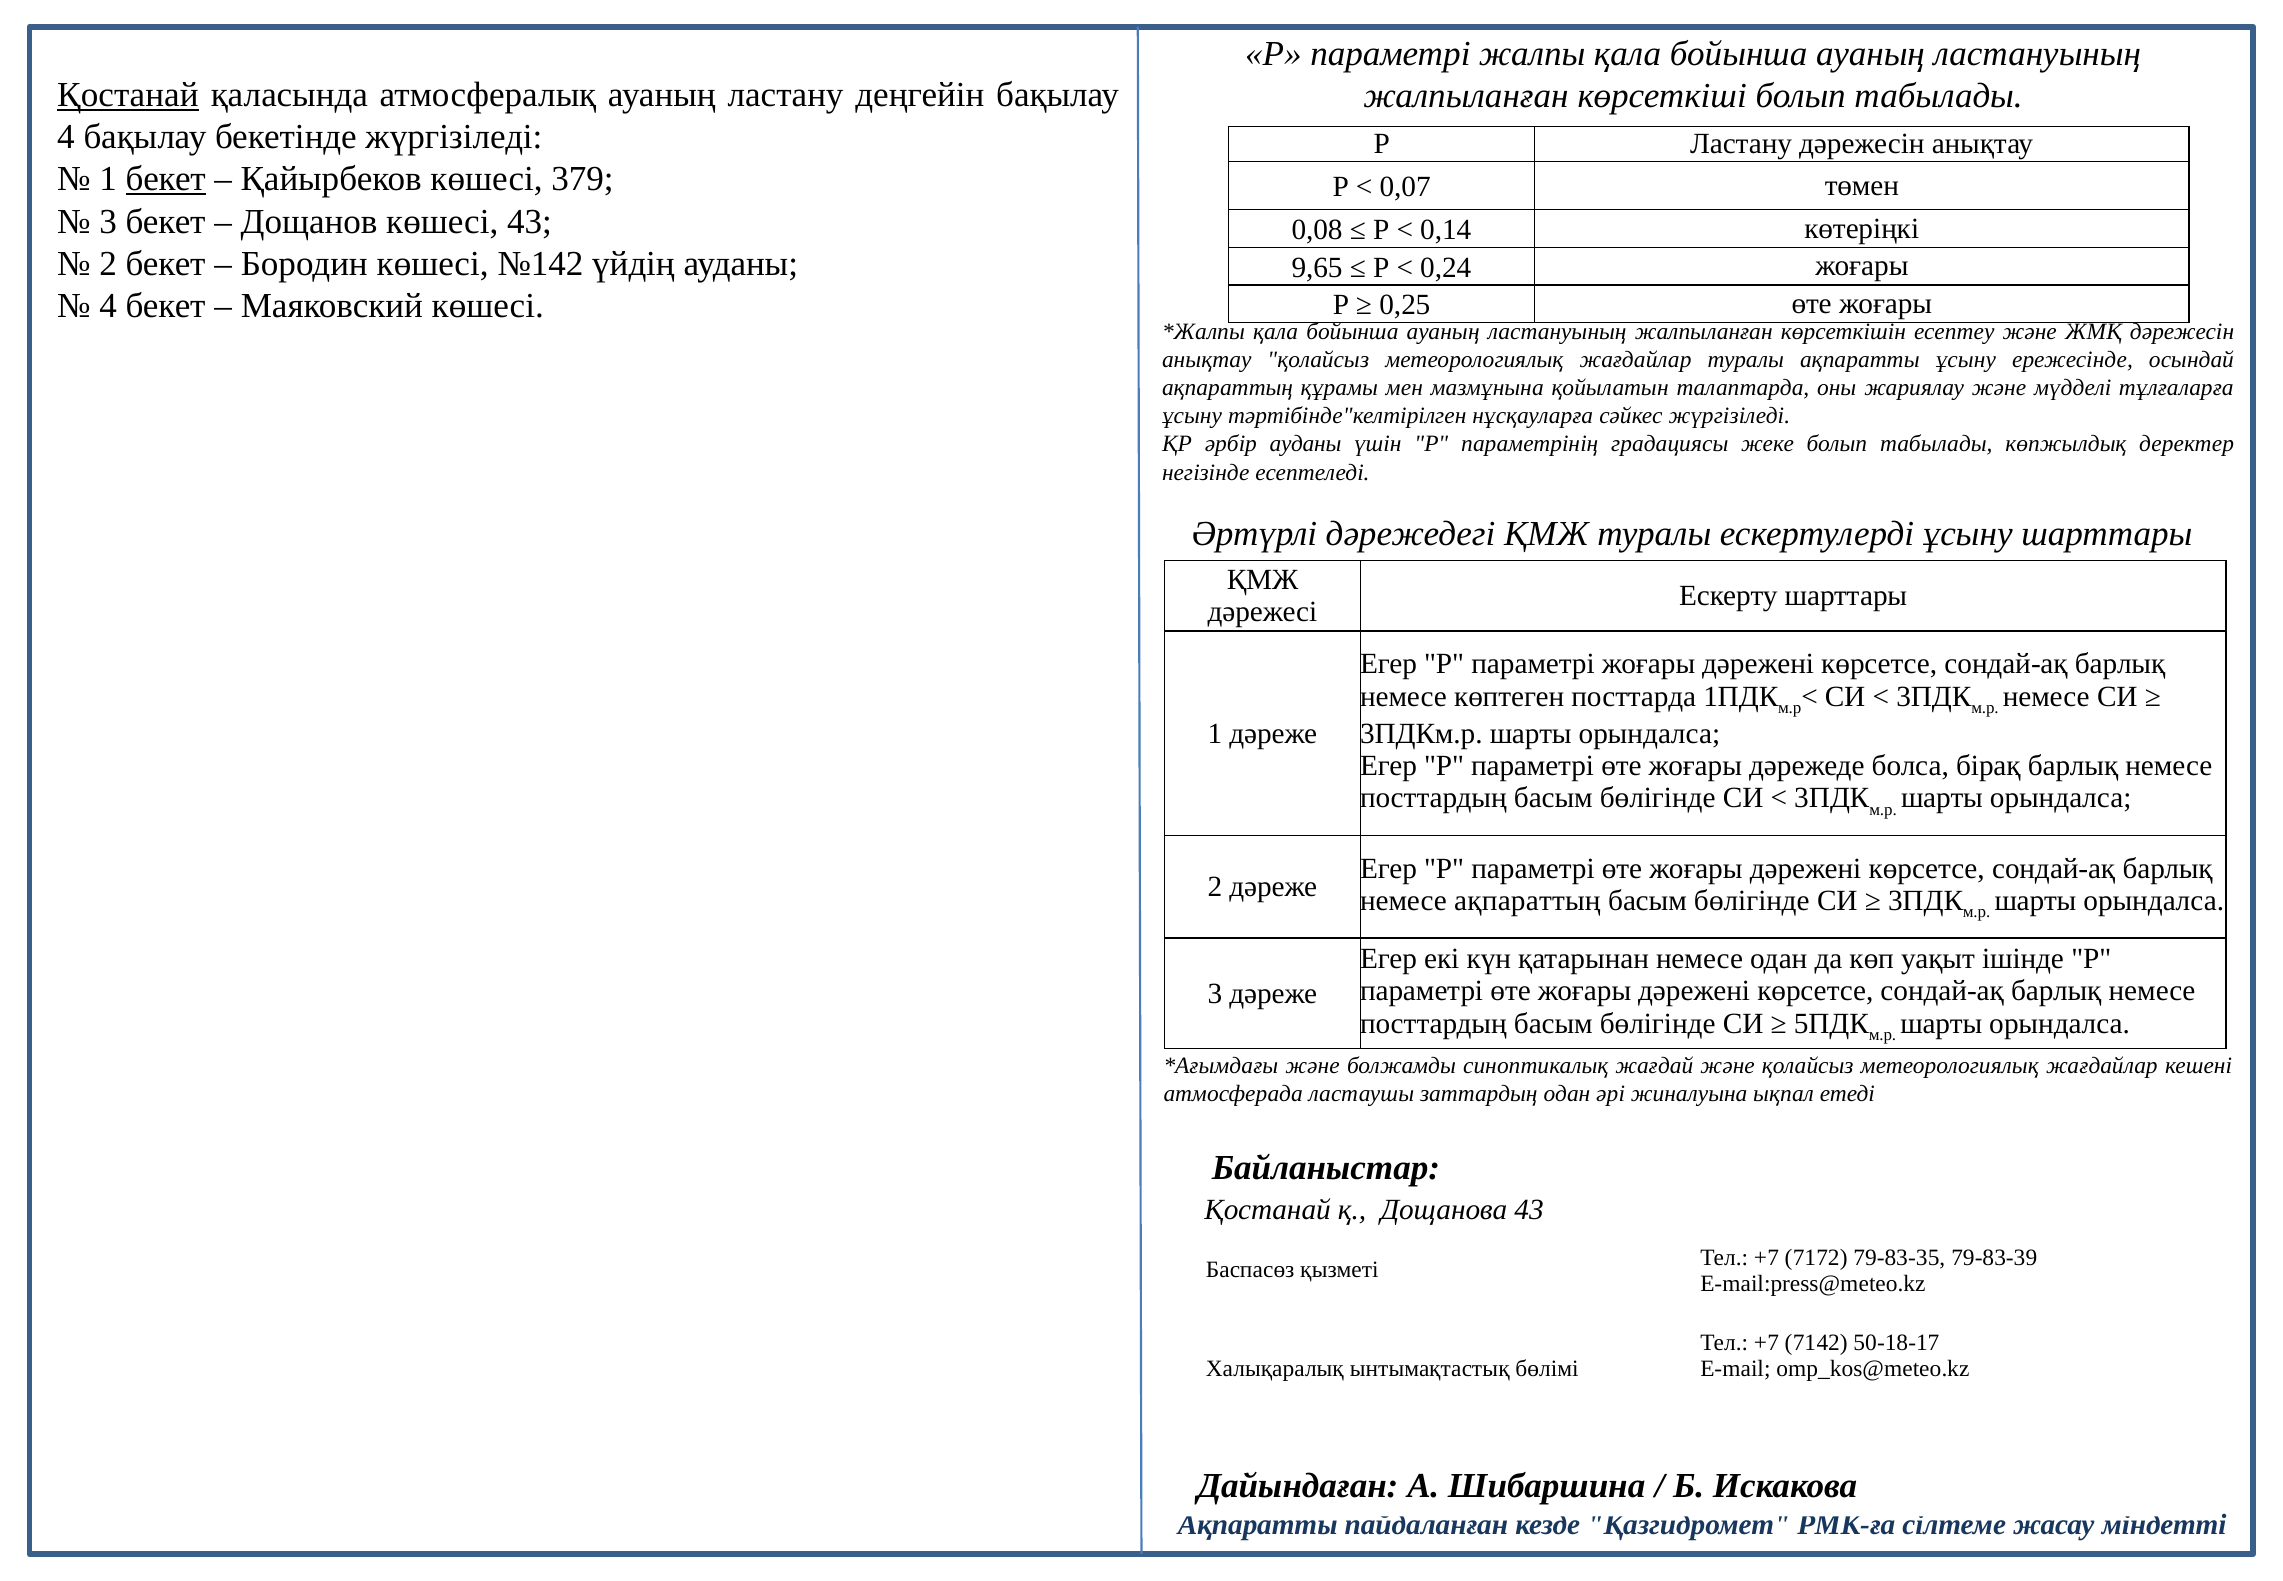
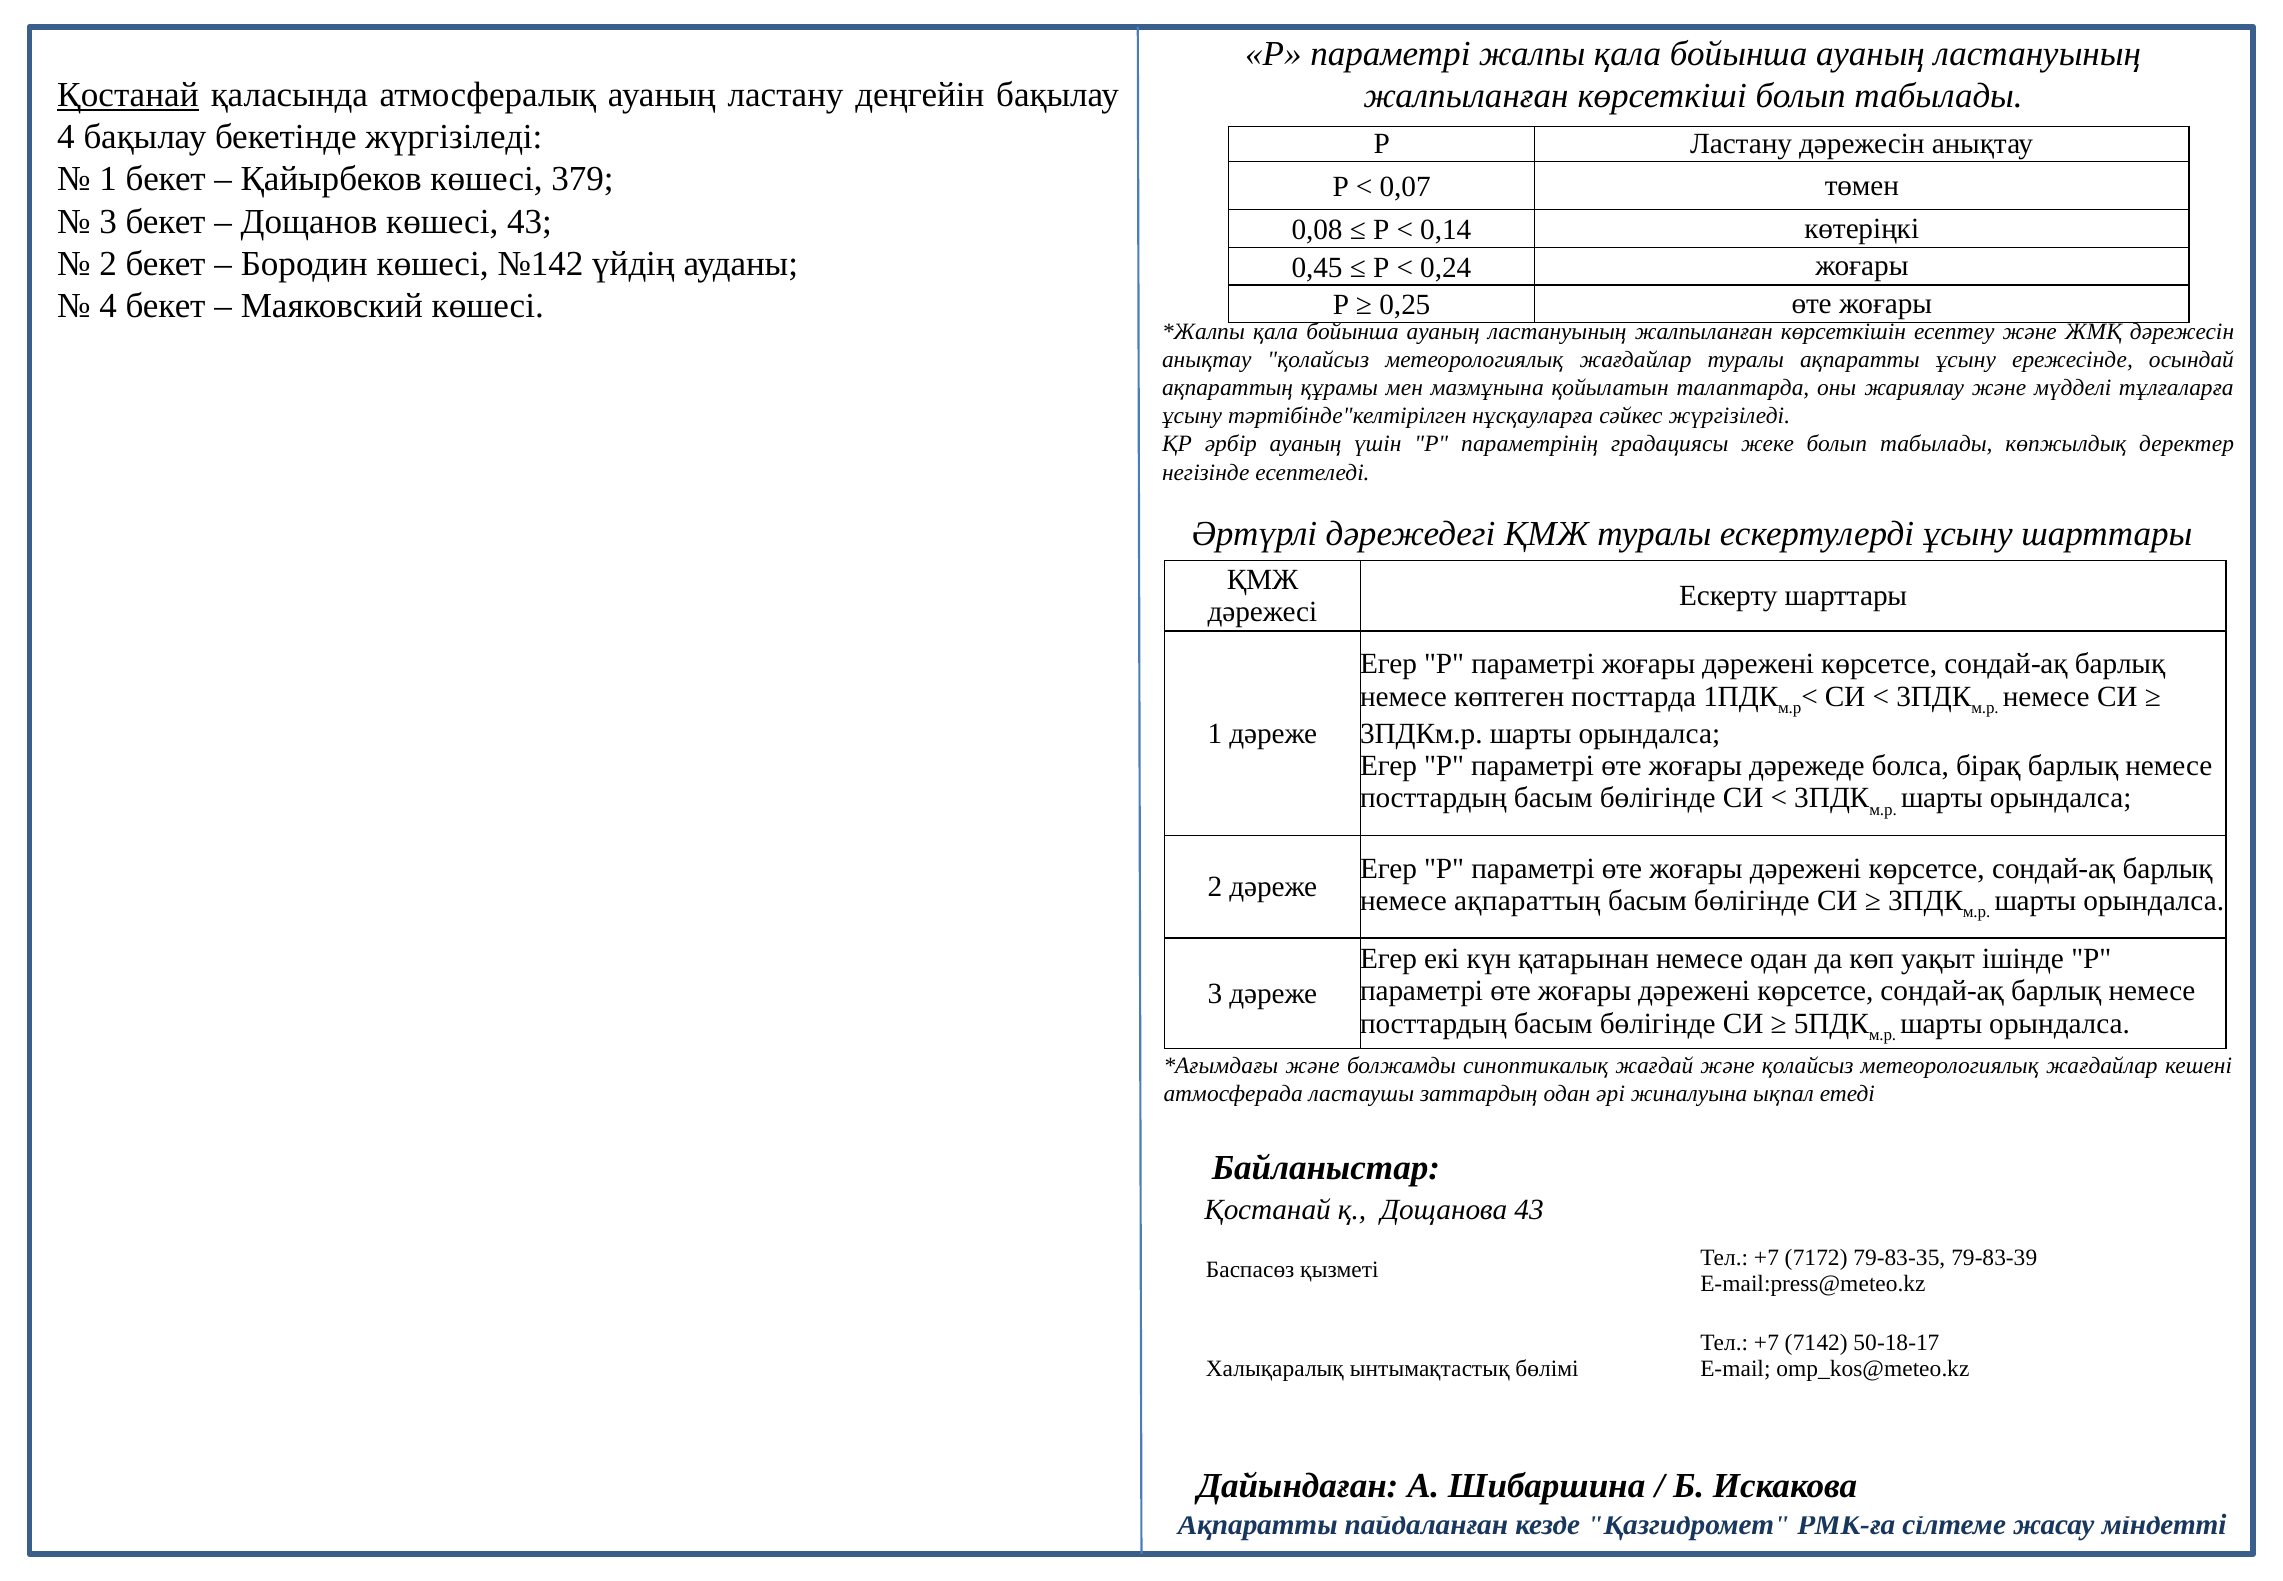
бекет at (166, 179) underline: present -> none
9,65: 9,65 -> 0,45
әрбір ауданы: ауданы -> ауаның
